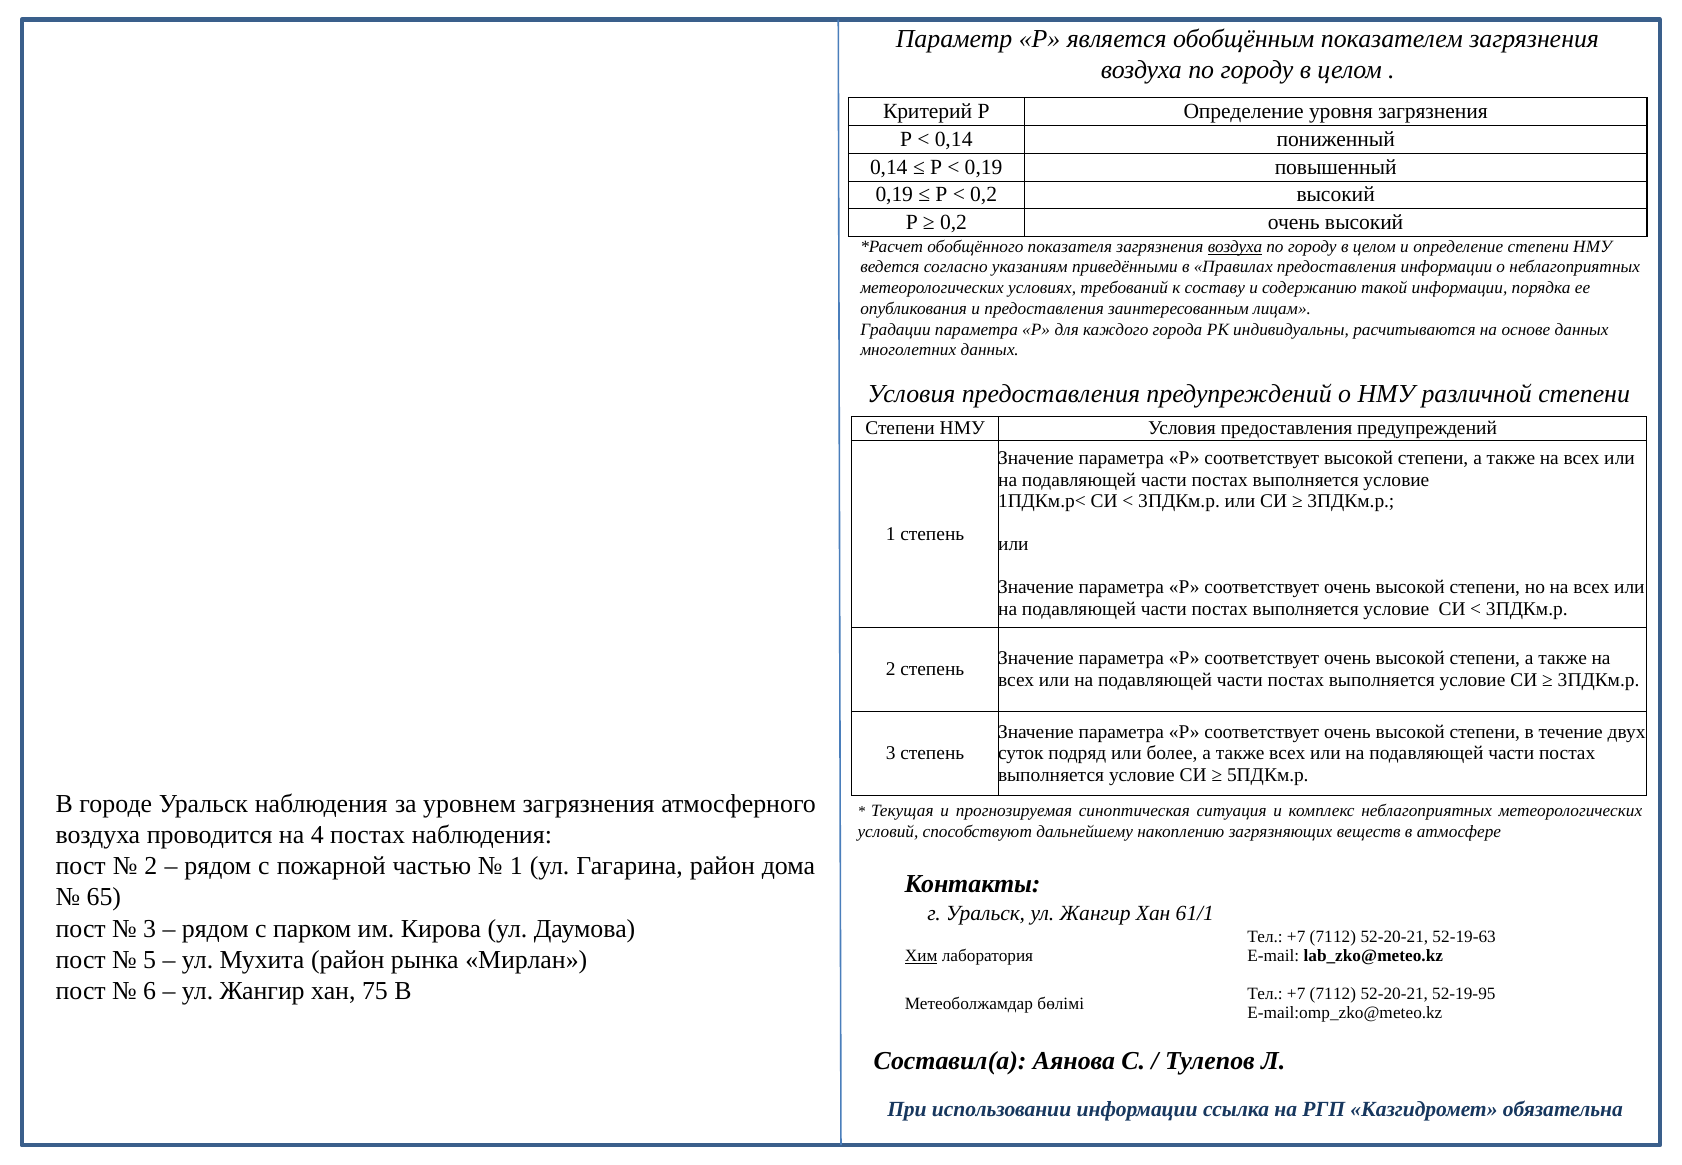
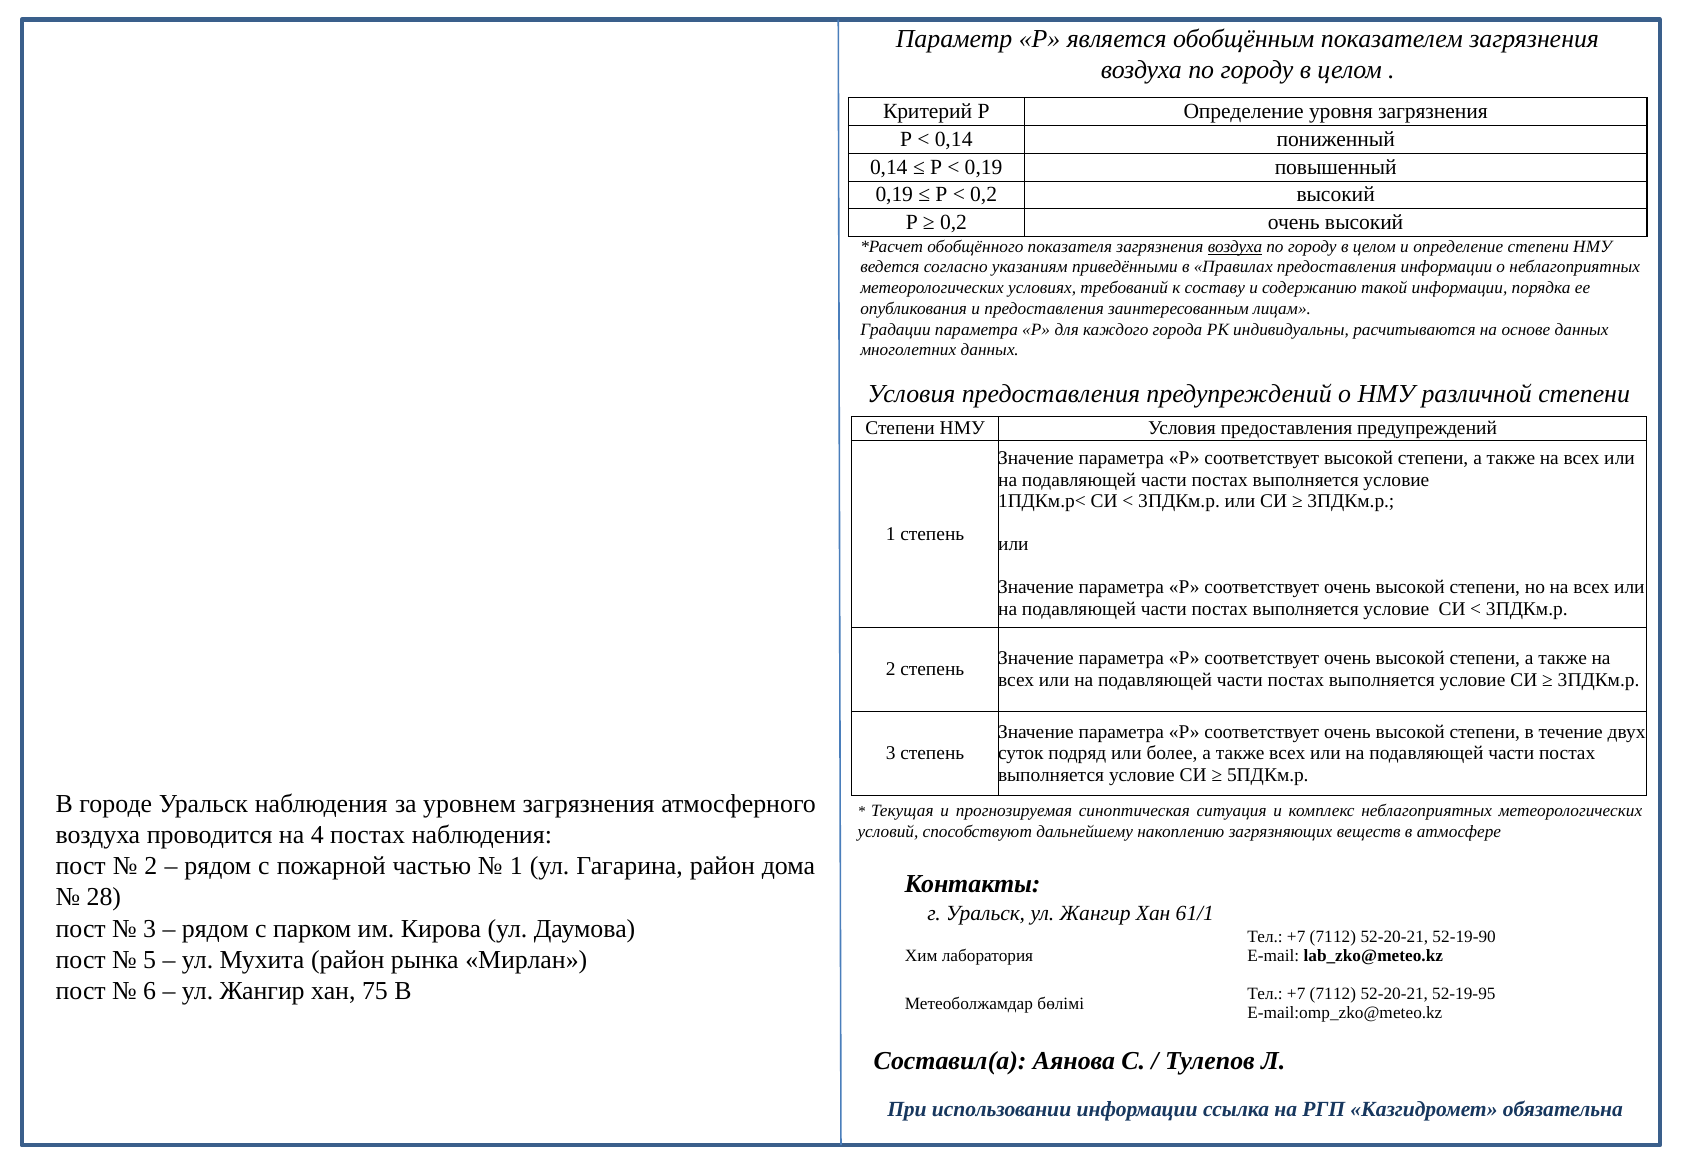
65: 65 -> 28
52-19-63: 52-19-63 -> 52-19-90
Хим underline: present -> none
